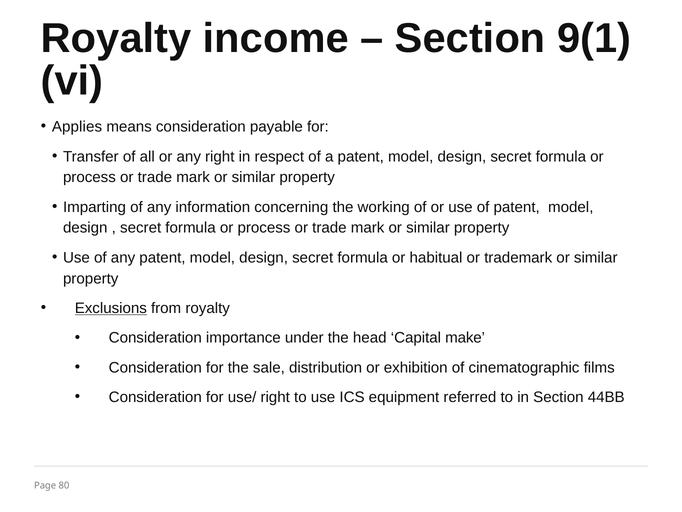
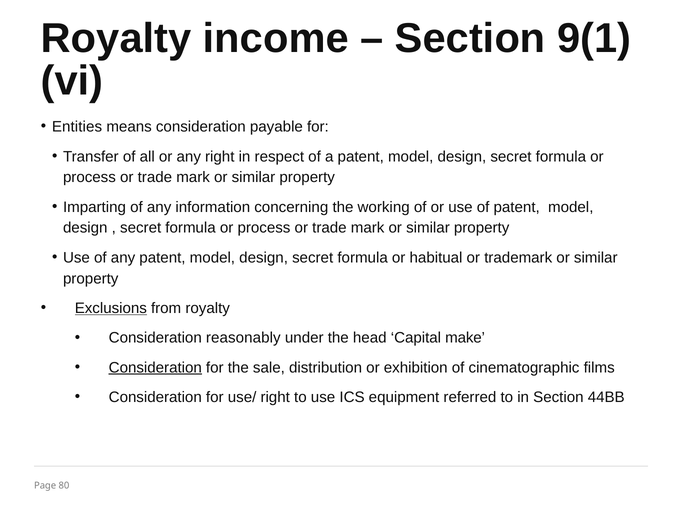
Applies: Applies -> Entities
importance: importance -> reasonably
Consideration at (155, 367) underline: none -> present
